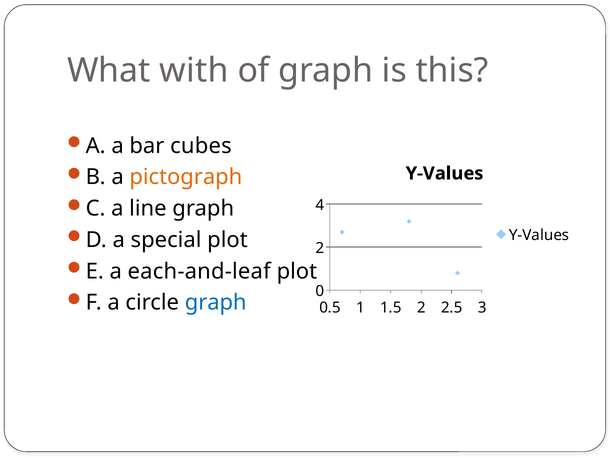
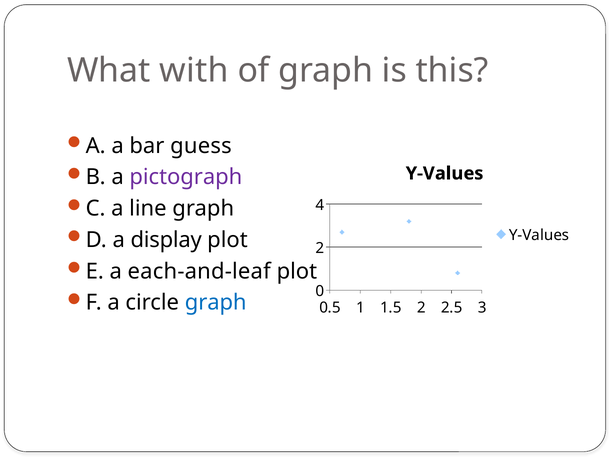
cubes: cubes -> guess
pictograph colour: orange -> purple
special: special -> display
